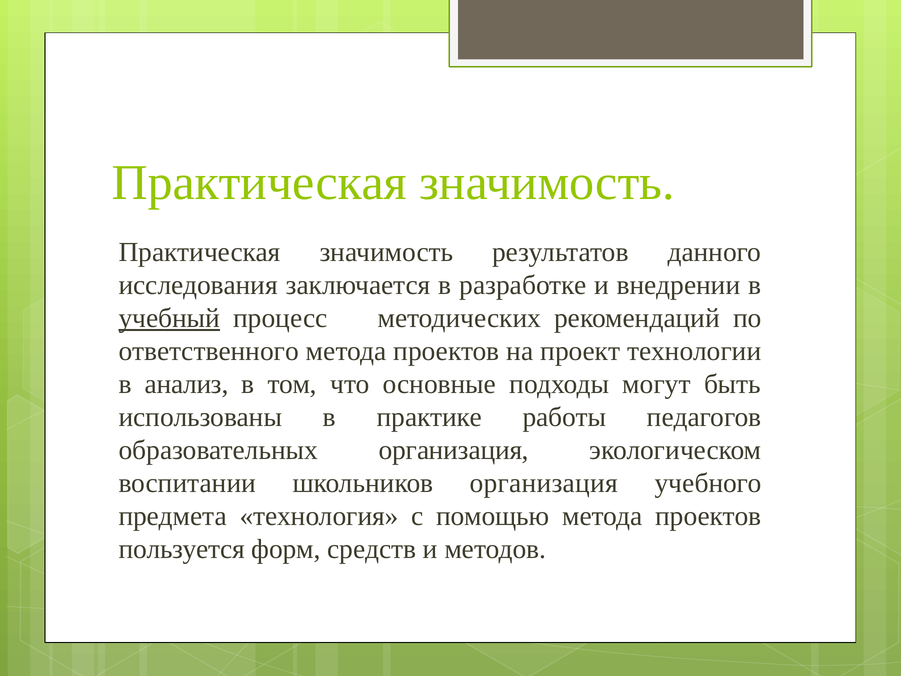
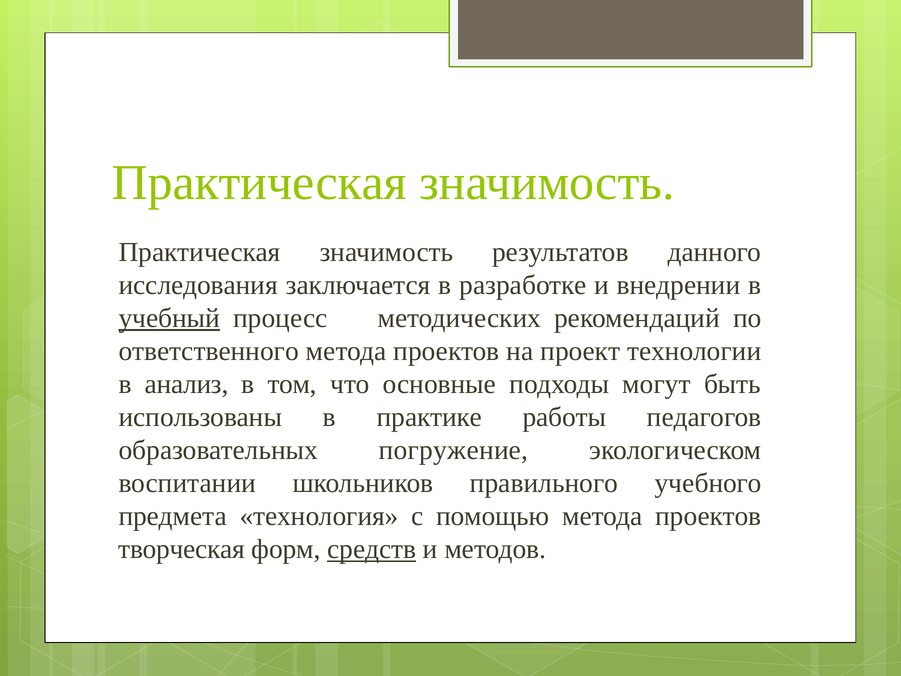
образовательных организация: организация -> погружение
школьников организация: организация -> правильного
пользуется: пользуется -> творческая
средств underline: none -> present
